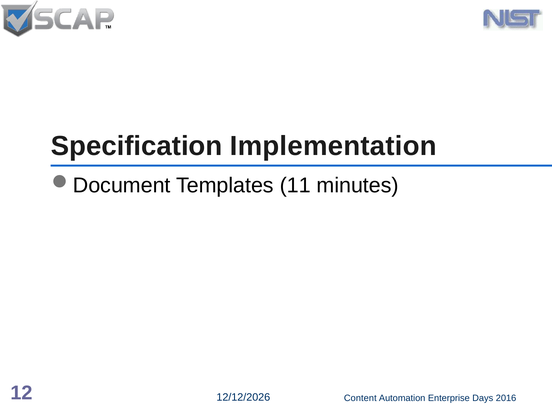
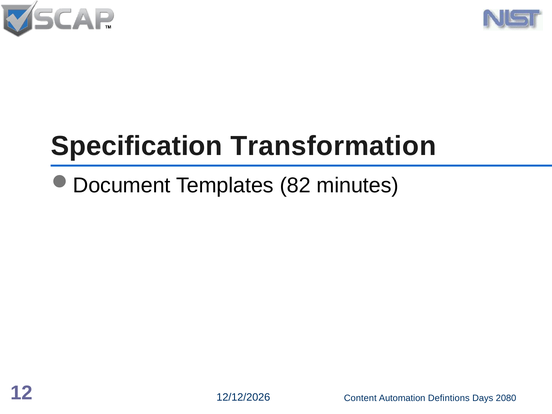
Implementation: Implementation -> Transformation
11: 11 -> 82
Enterprise: Enterprise -> Defintions
2016: 2016 -> 2080
